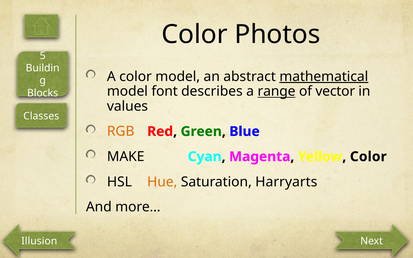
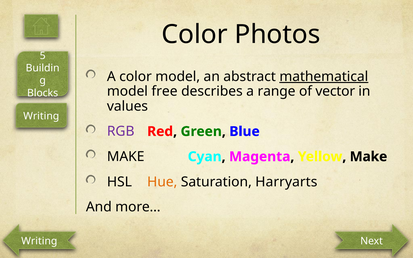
font: font -> free
range underline: present -> none
Classes at (41, 116): Classes -> Writing
RGB colour: orange -> purple
Yellow Color: Color -> Make
Illusion at (39, 241): Illusion -> Writing
